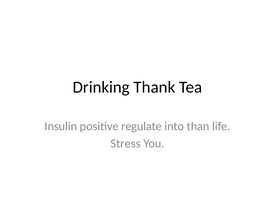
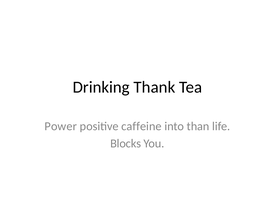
Insulin: Insulin -> Power
regulate: regulate -> caffeine
Stress: Stress -> Blocks
